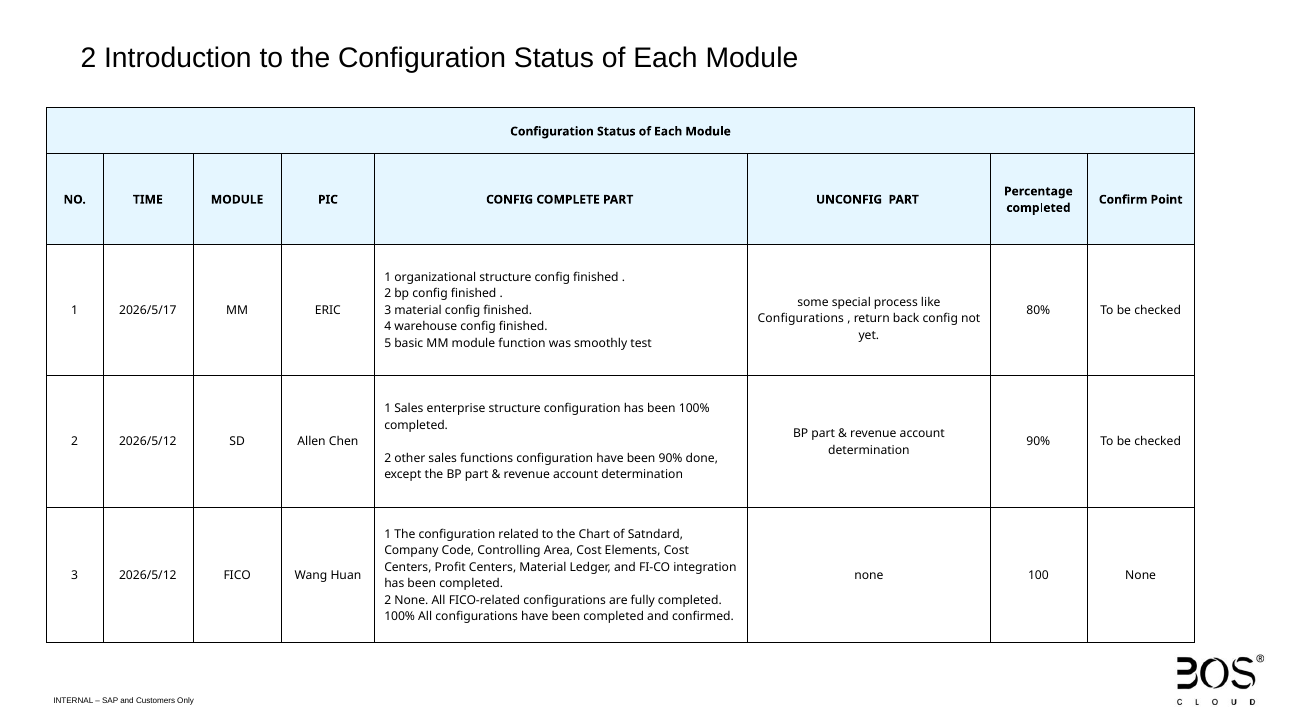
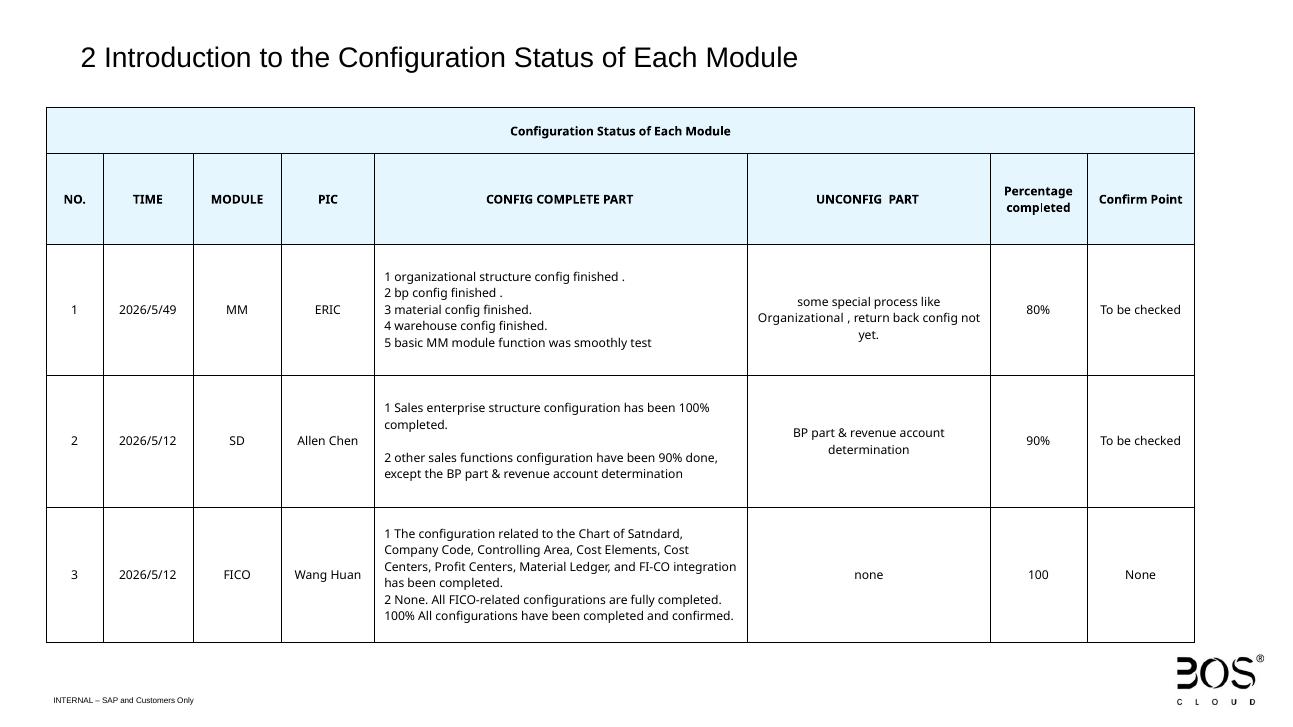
2026/5/17: 2026/5/17 -> 2026/5/49
Configurations at (801, 319): Configurations -> Organizational
